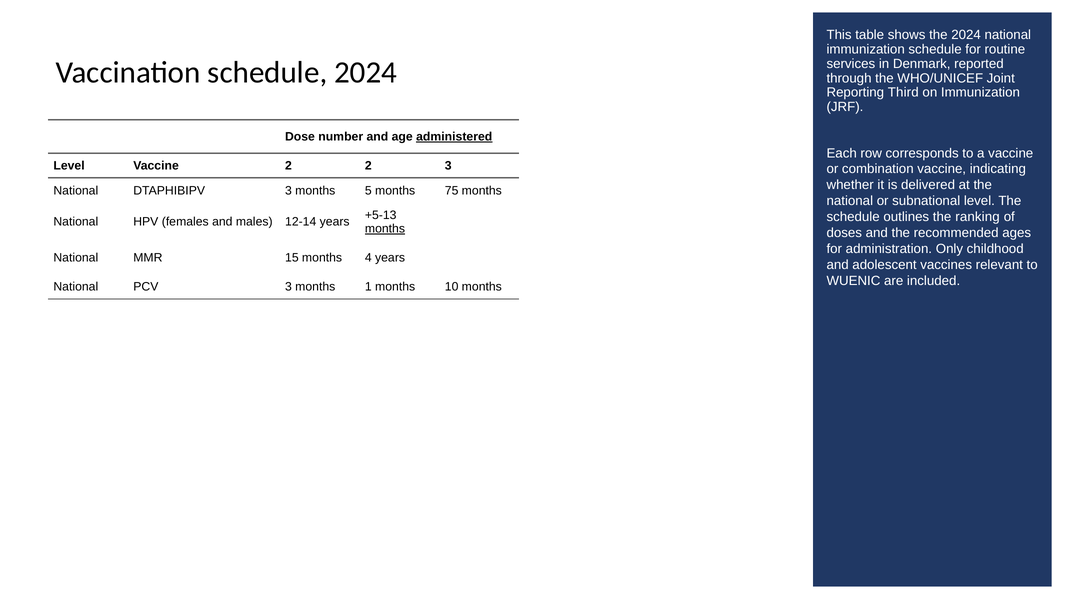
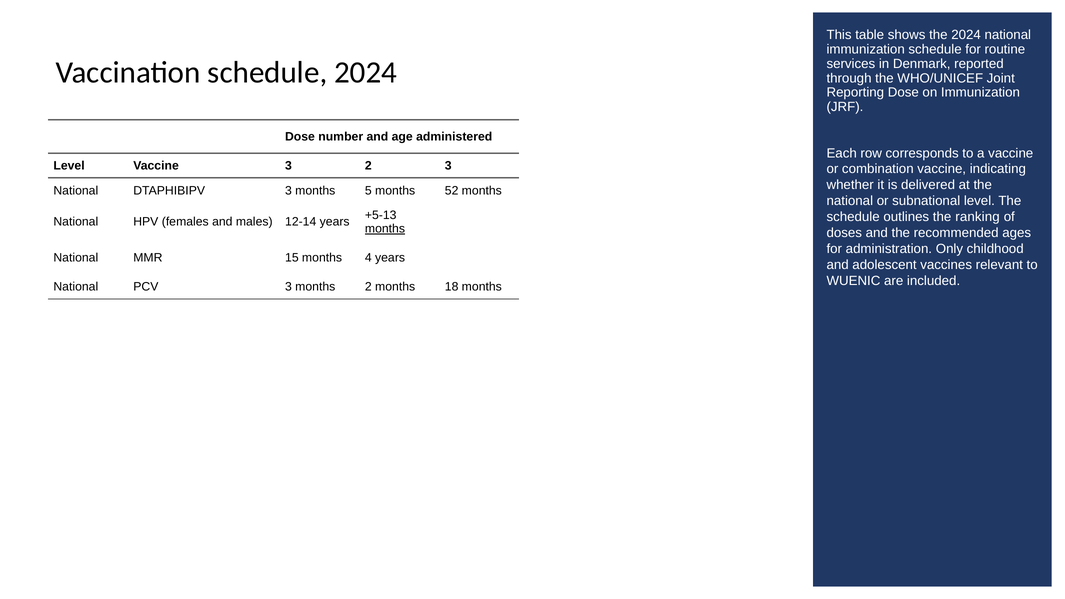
Reporting Third: Third -> Dose
administered underline: present -> none
Vaccine 2: 2 -> 3
75: 75 -> 52
months 1: 1 -> 2
10: 10 -> 18
